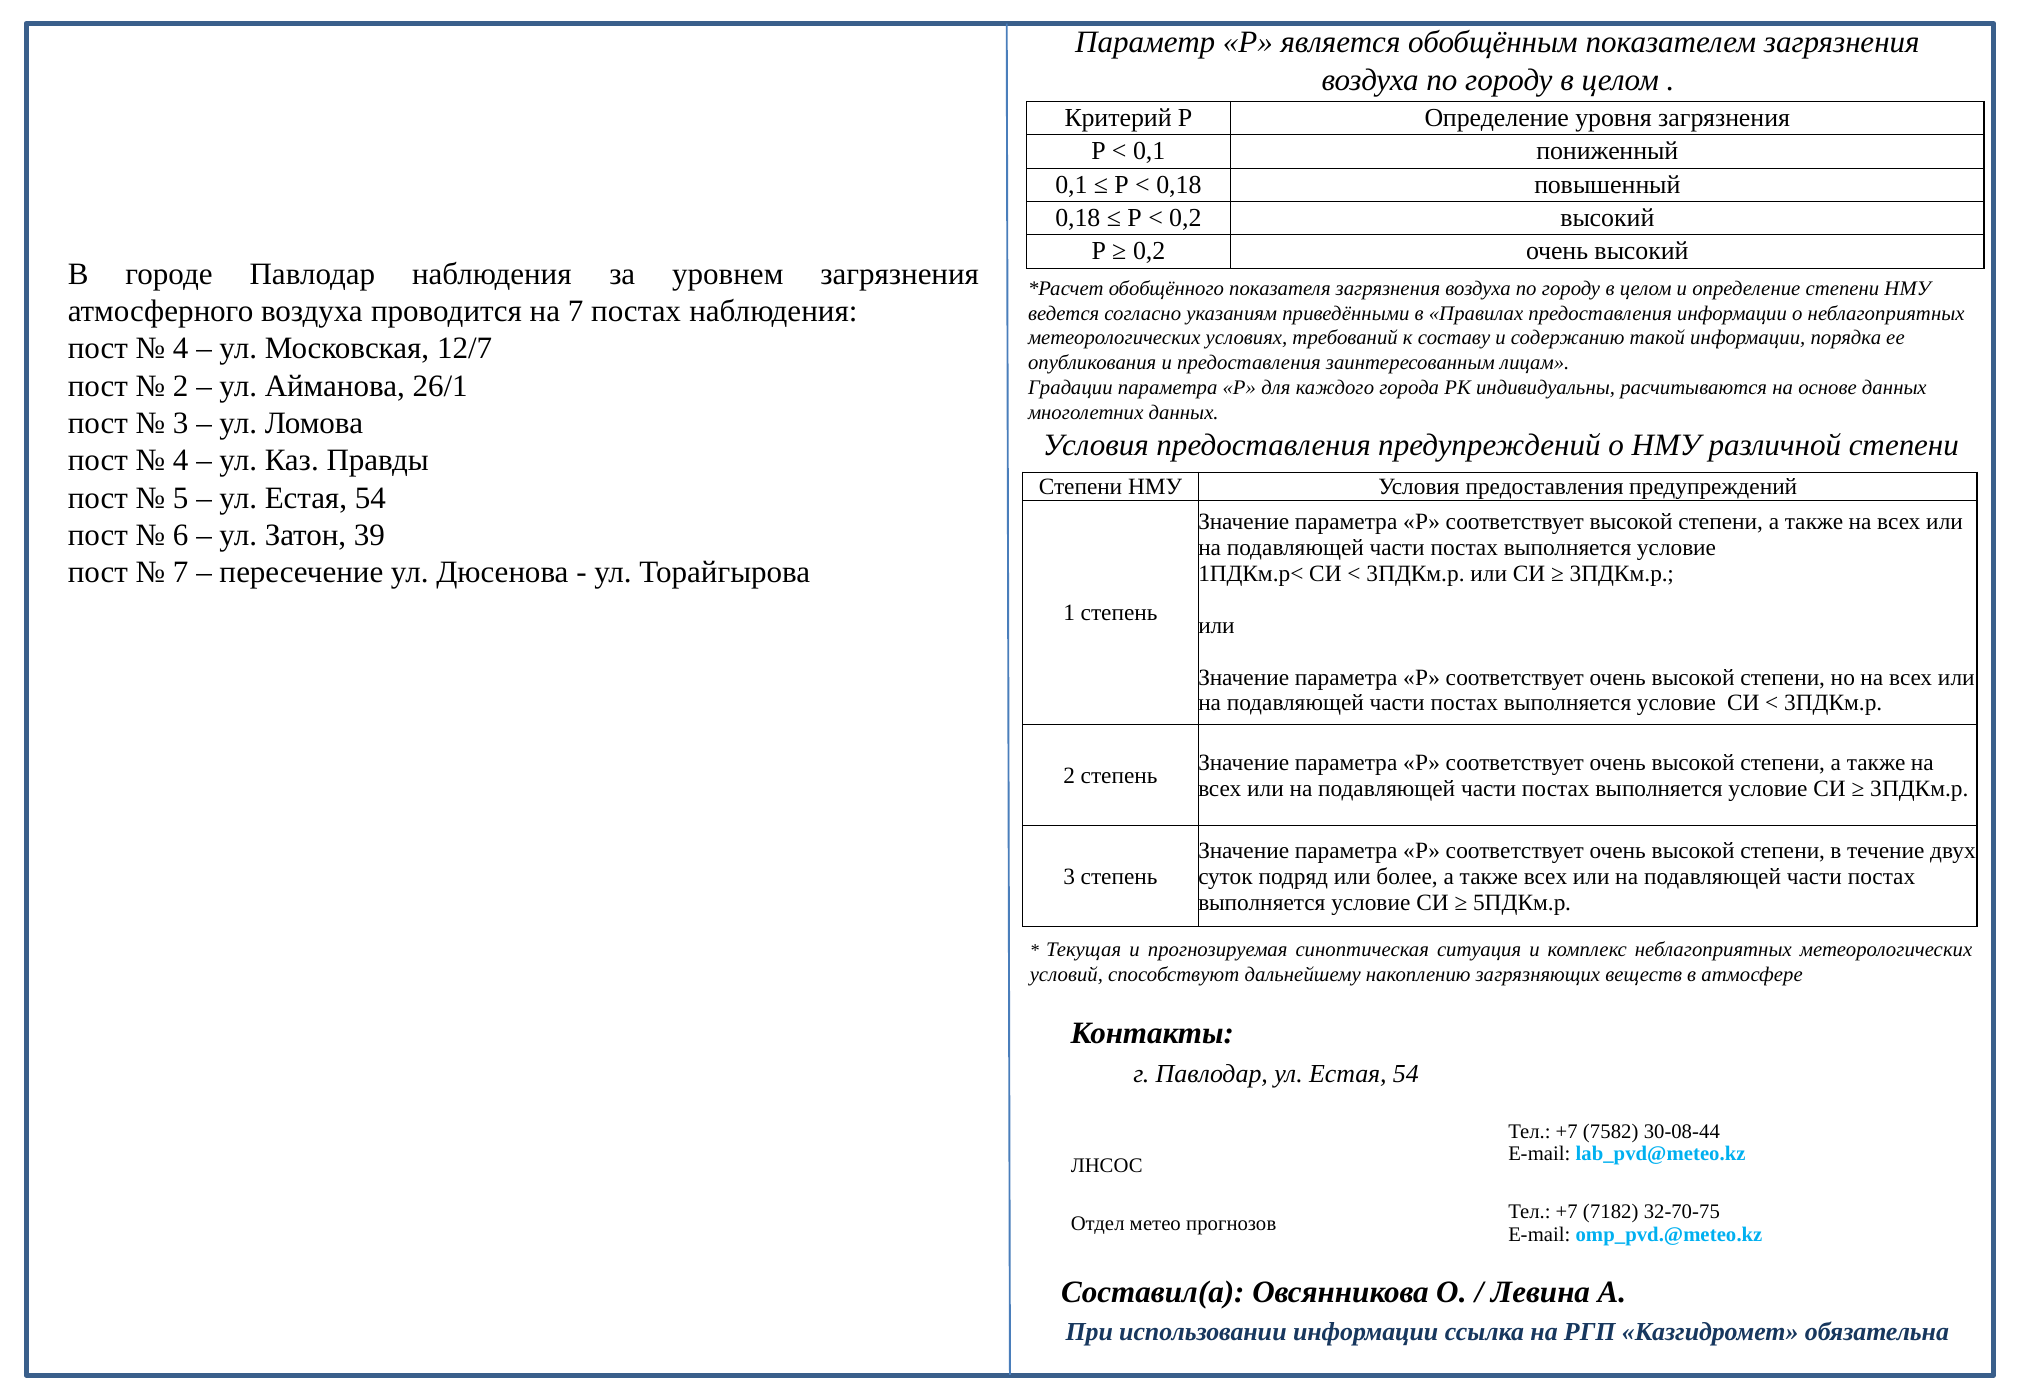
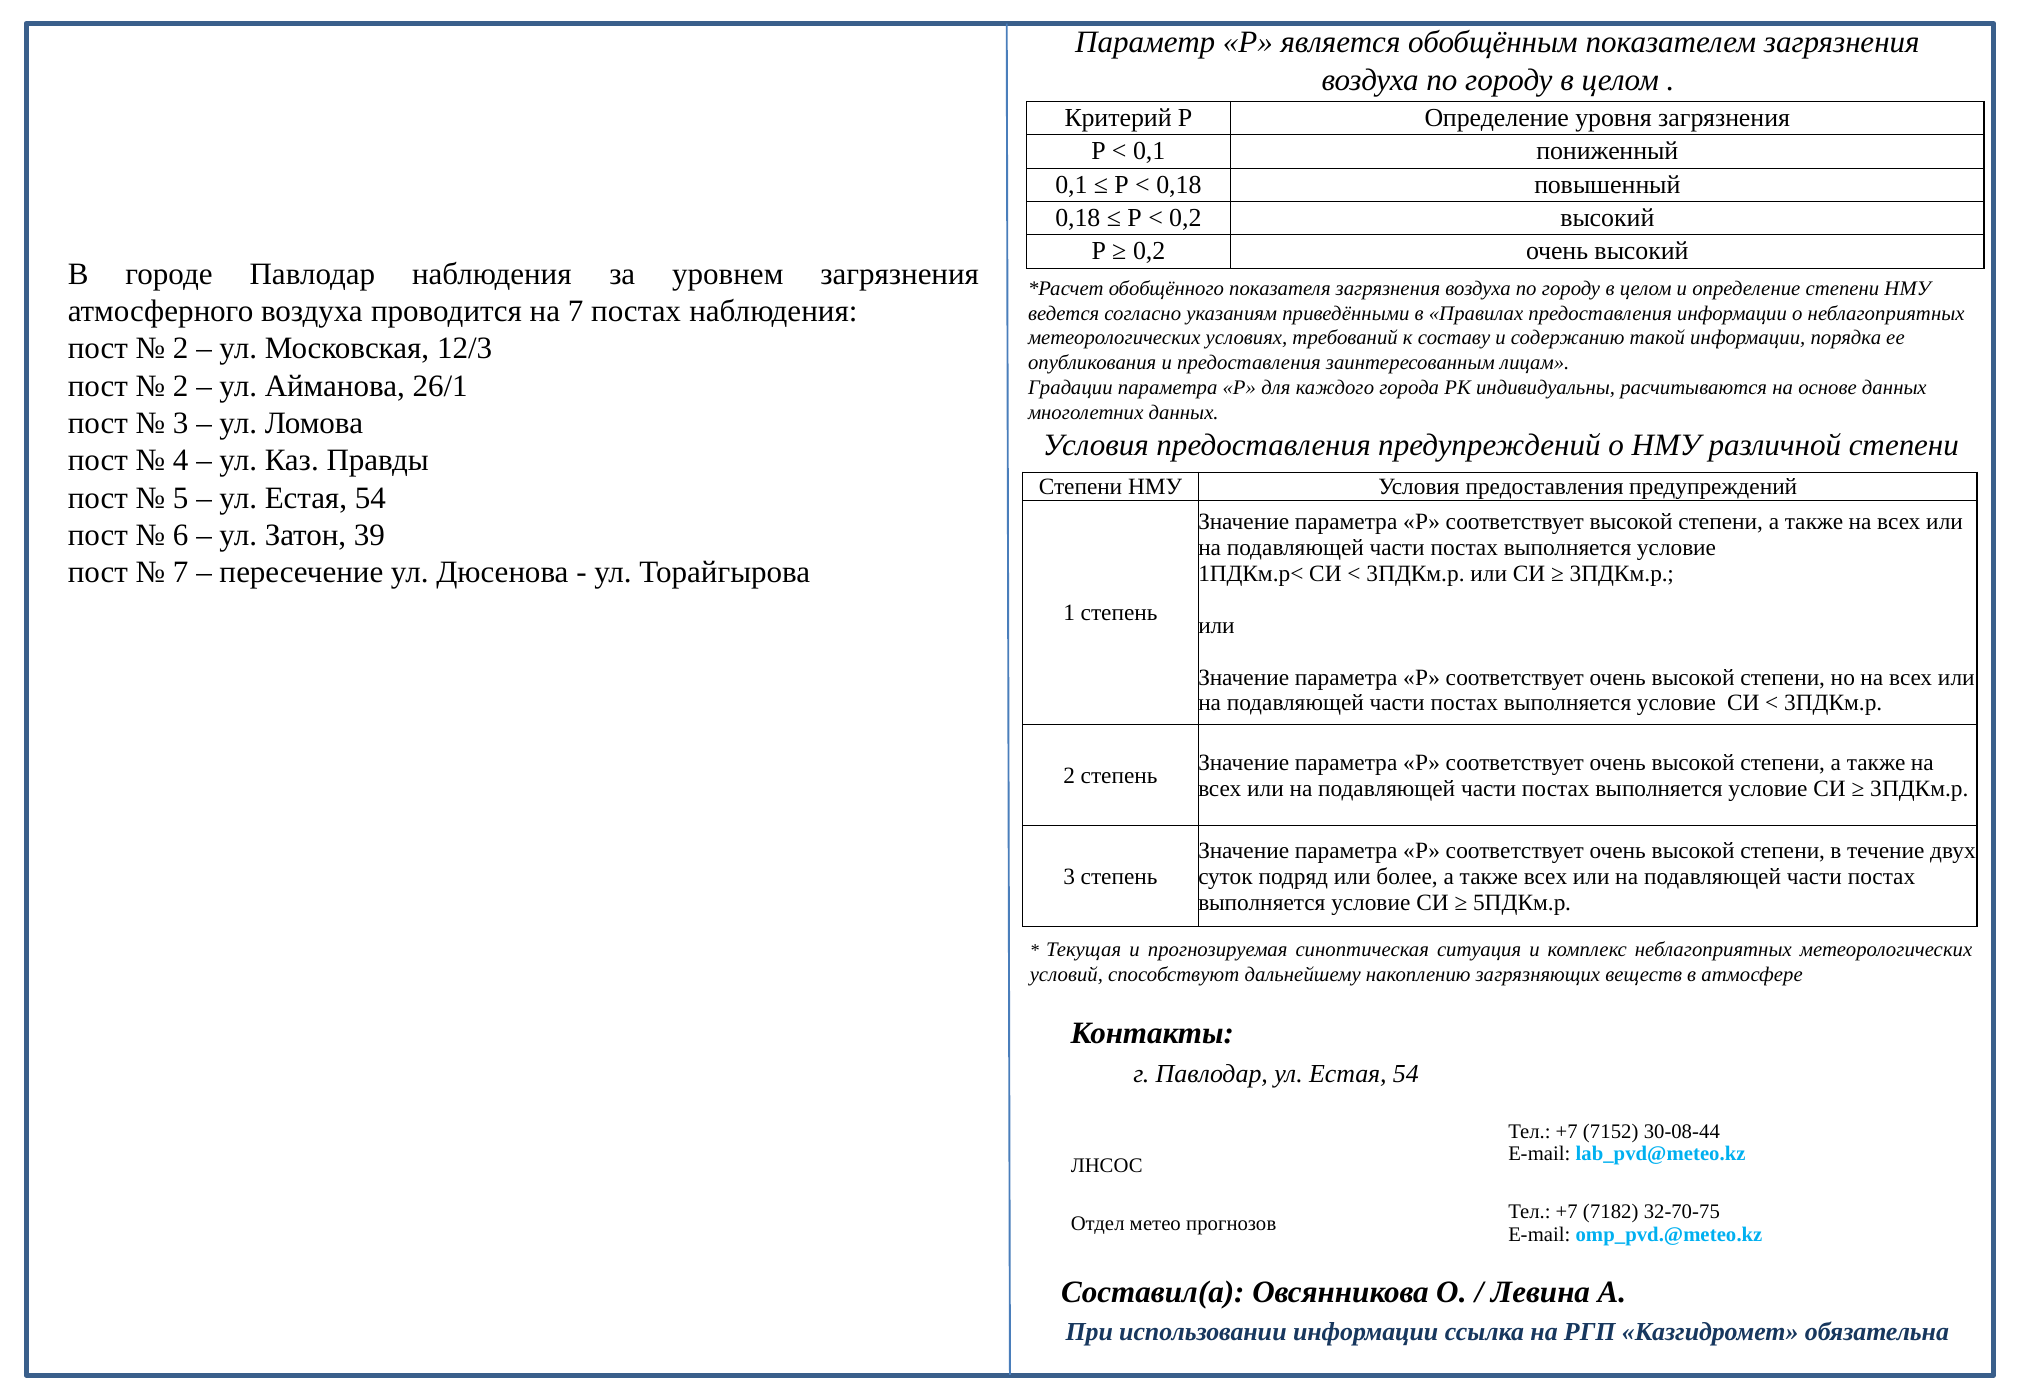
4 at (181, 349): 4 -> 2
12/7: 12/7 -> 12/3
7582: 7582 -> 7152
